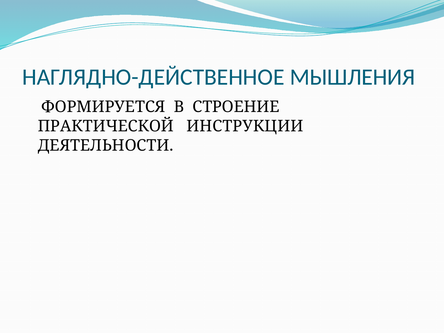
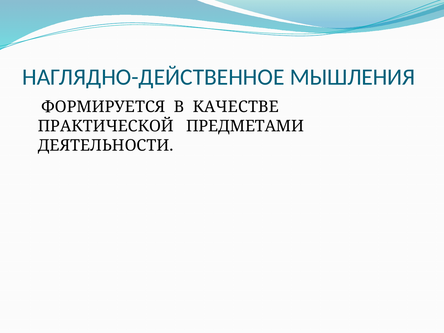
СТРОЕНИЕ: СТРОЕНИЕ -> КАЧЕСТВЕ
ИНСТРУКЦИИ: ИНСТРУКЦИИ -> ПРЕДМЕТАМИ
